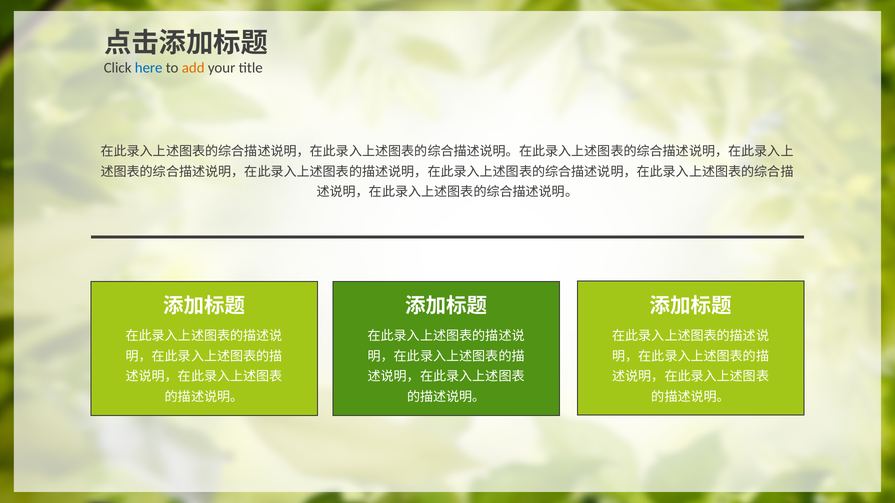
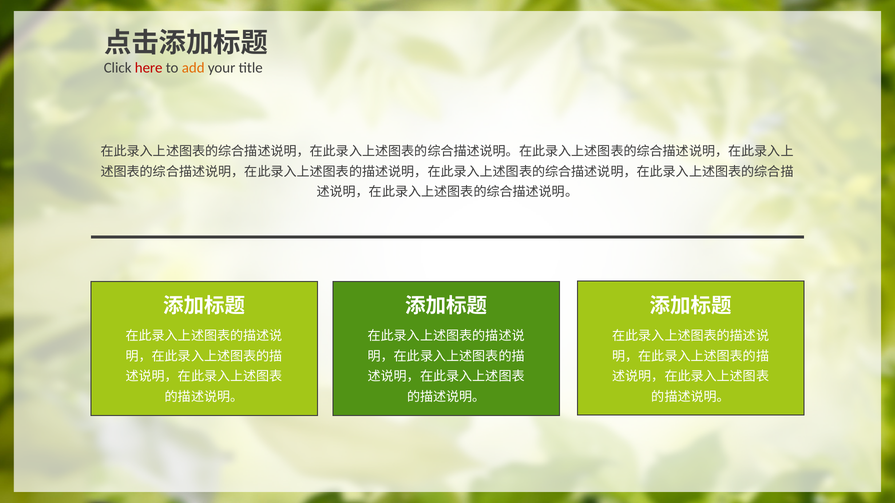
here colour: blue -> red
